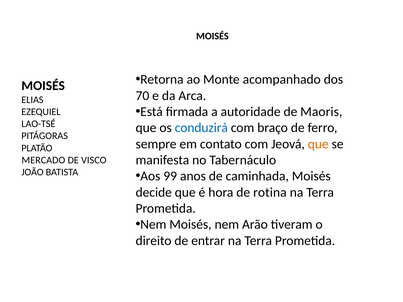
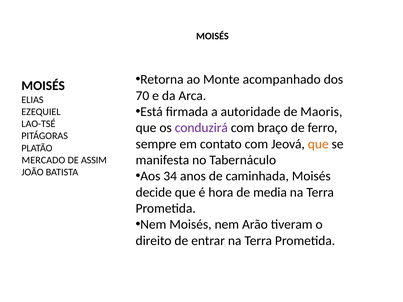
conduzirá colour: blue -> purple
VISCO: VISCO -> ASSIM
99: 99 -> 34
rotina: rotina -> media
